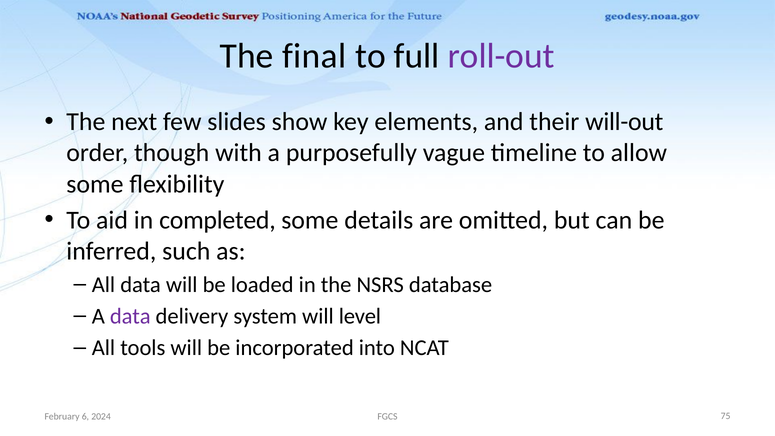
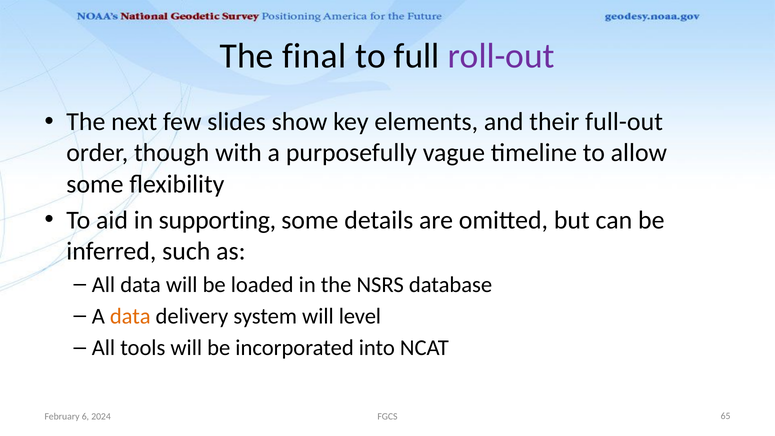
will-out: will-out -> full-out
completed: completed -> supporting
data at (130, 316) colour: purple -> orange
75: 75 -> 65
